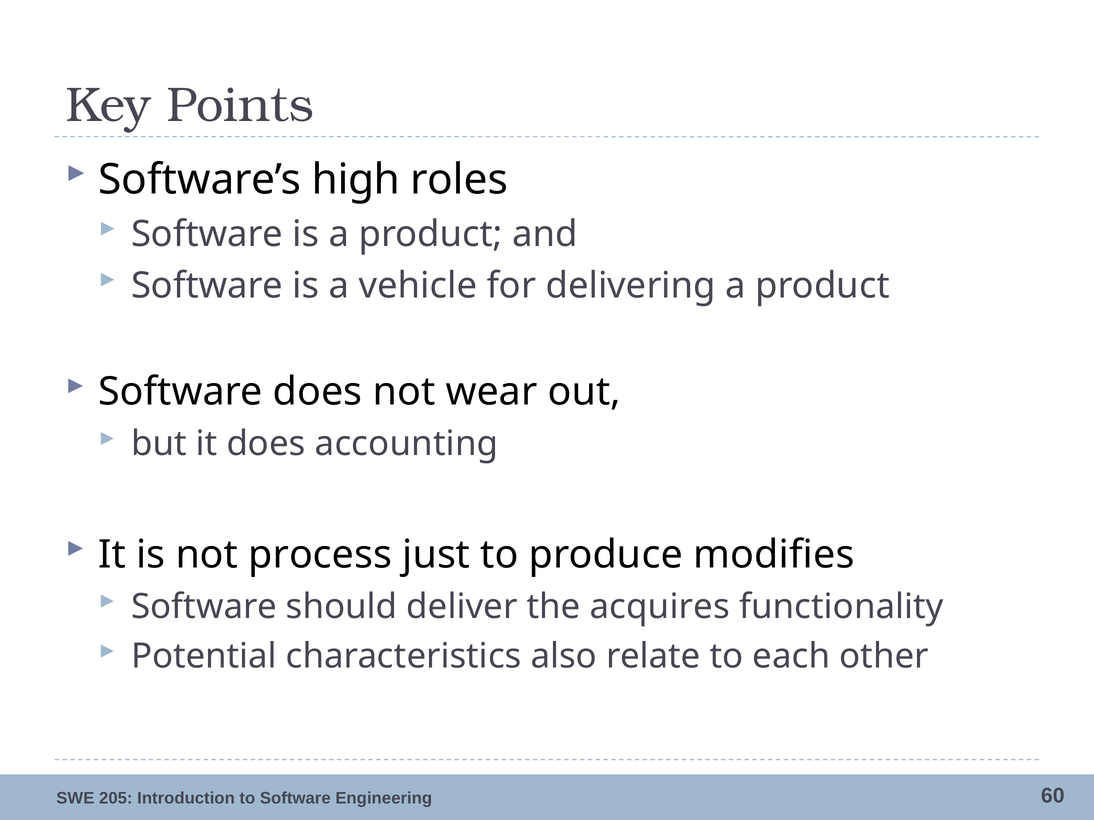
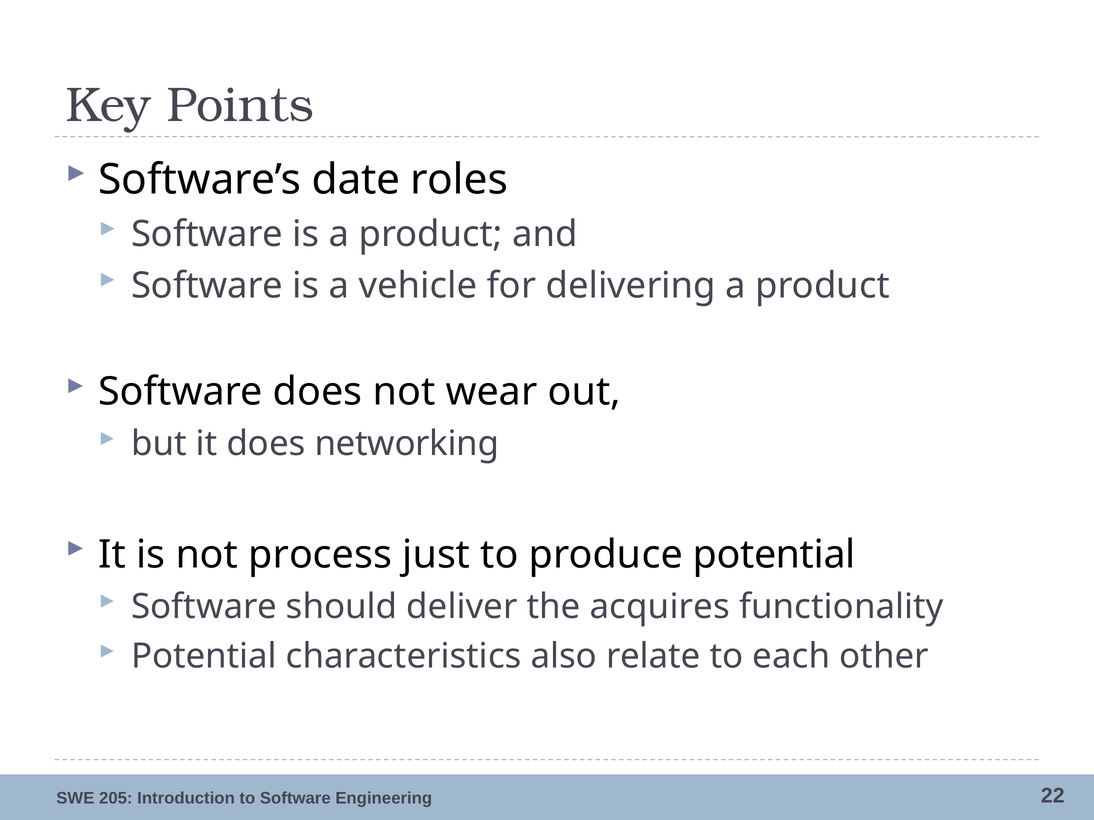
high: high -> date
accounting: accounting -> networking
produce modifies: modifies -> potential
60: 60 -> 22
